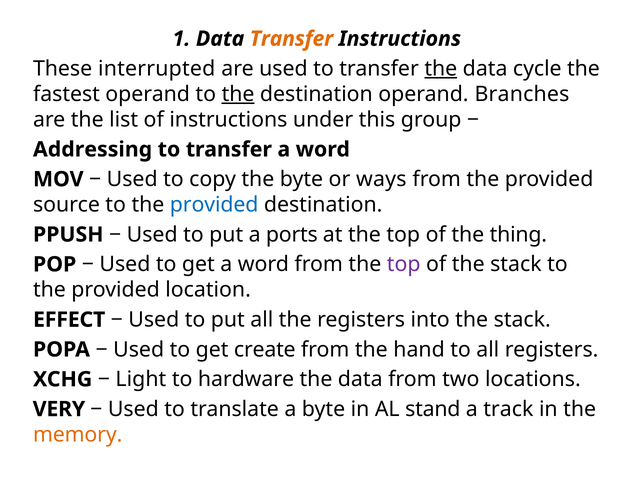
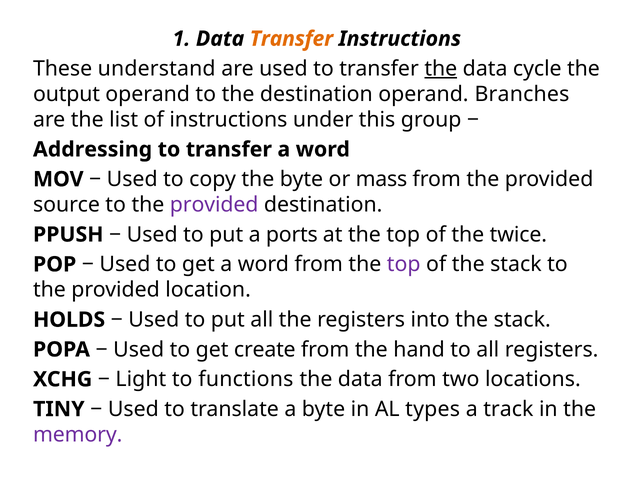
interrupted: interrupted -> understand
fastest: fastest -> output
the at (238, 94) underline: present -> none
ways: ways -> mass
provided at (214, 205) colour: blue -> purple
thing: thing -> twice
EFFECT: EFFECT -> HOLDS
hardware: hardware -> functions
VERY: VERY -> TINY
stand: stand -> types
memory colour: orange -> purple
